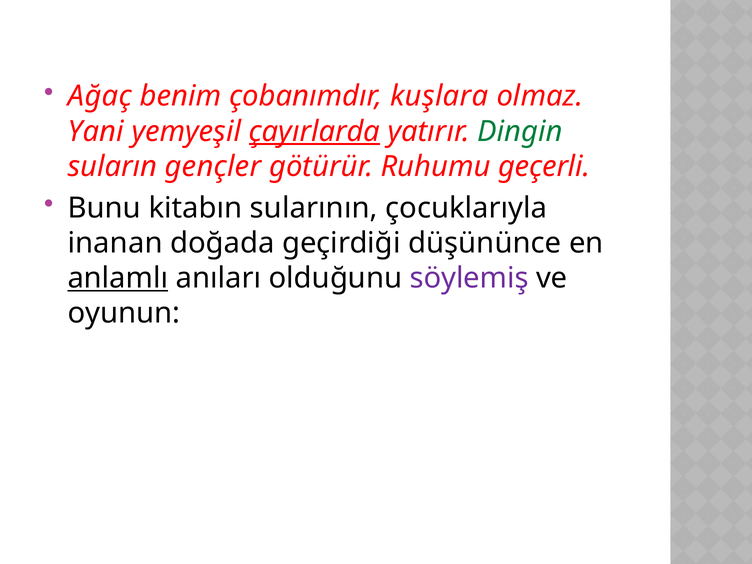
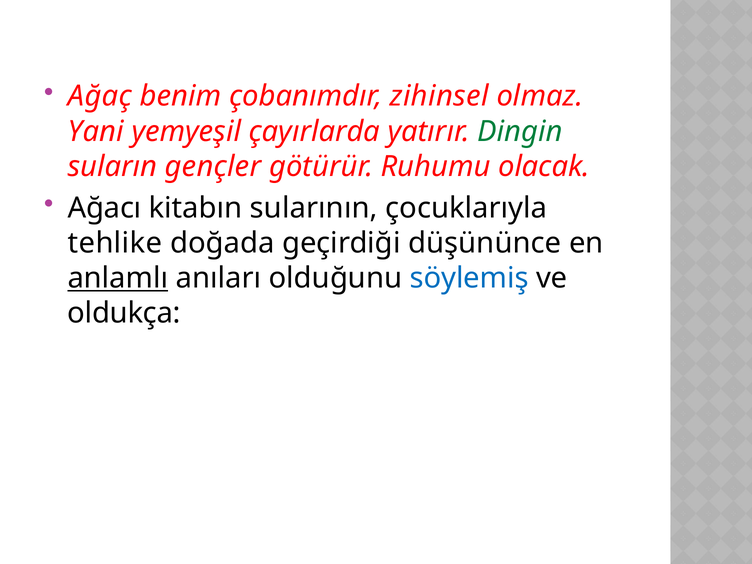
kuşlara: kuşlara -> zihinsel
çayırlarda underline: present -> none
geçerli: geçerli -> olacak
Bunu: Bunu -> Ağacı
inanan: inanan -> tehlike
söylemiş colour: purple -> blue
oyunun: oyunun -> oldukça
